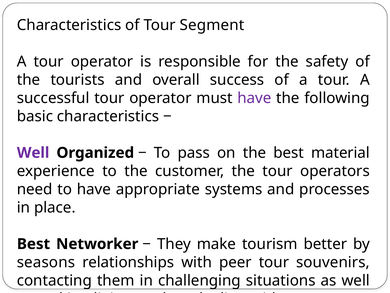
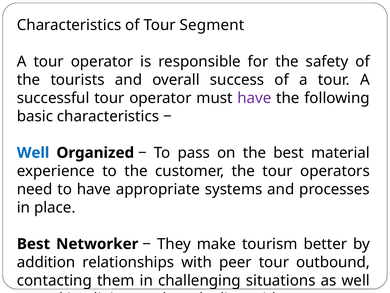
Well at (33, 153) colour: purple -> blue
seasons: seasons -> addition
souvenirs: souvenirs -> outbound
